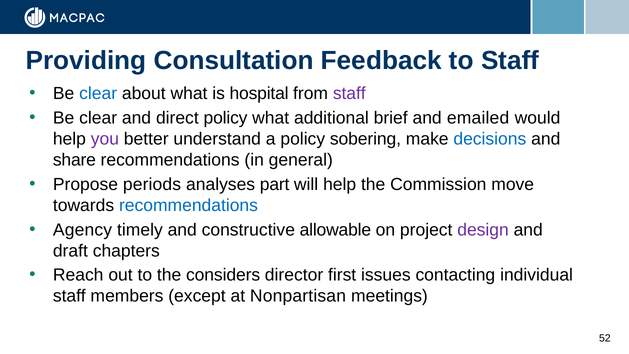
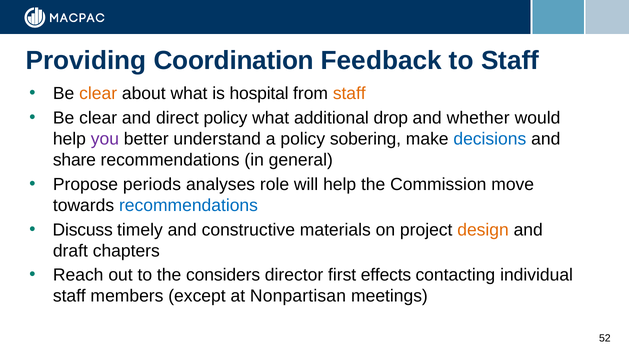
Consultation: Consultation -> Coordination
clear at (98, 93) colour: blue -> orange
staff at (349, 93) colour: purple -> orange
brief: brief -> drop
emailed: emailed -> whether
part: part -> role
Agency: Agency -> Discuss
allowable: allowable -> materials
design colour: purple -> orange
issues: issues -> effects
